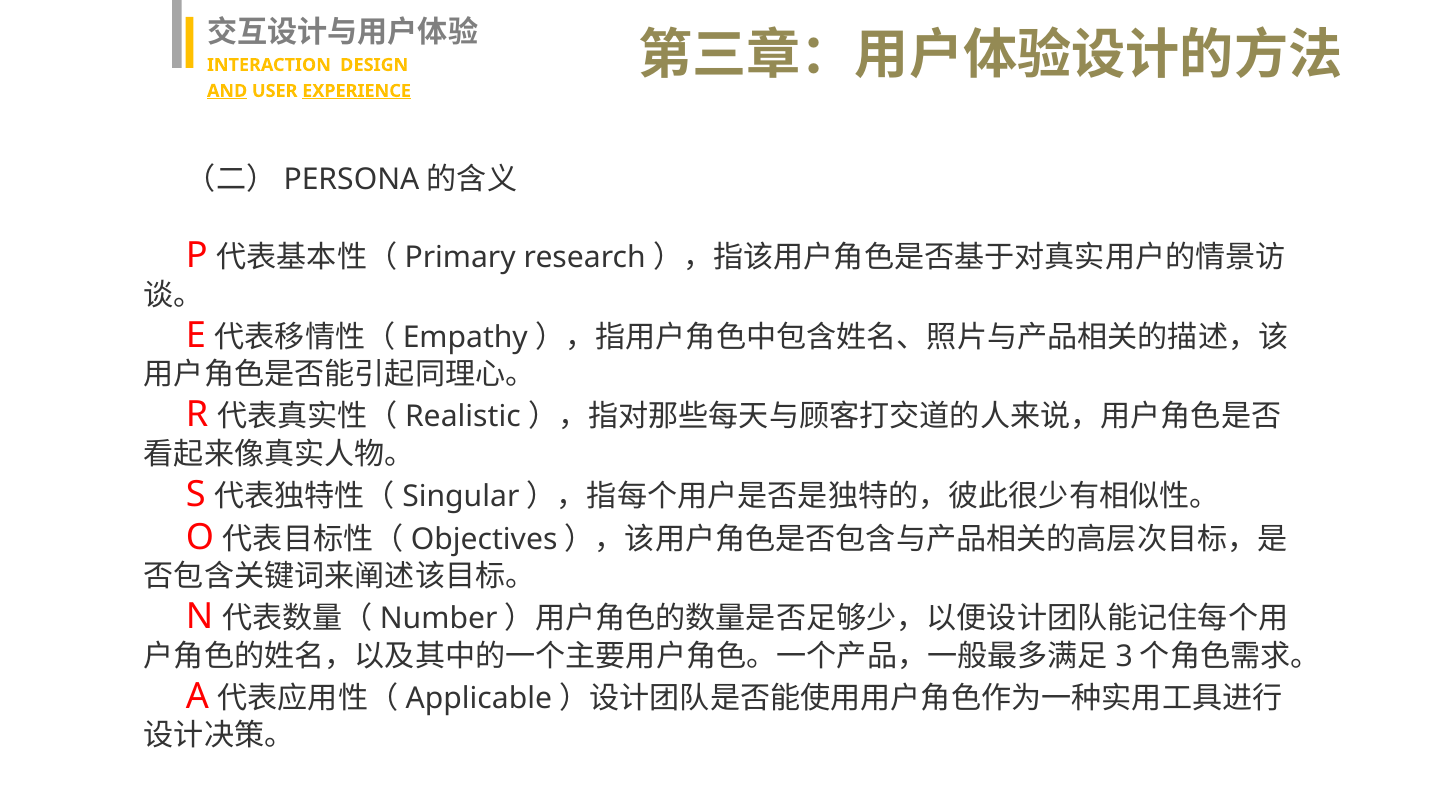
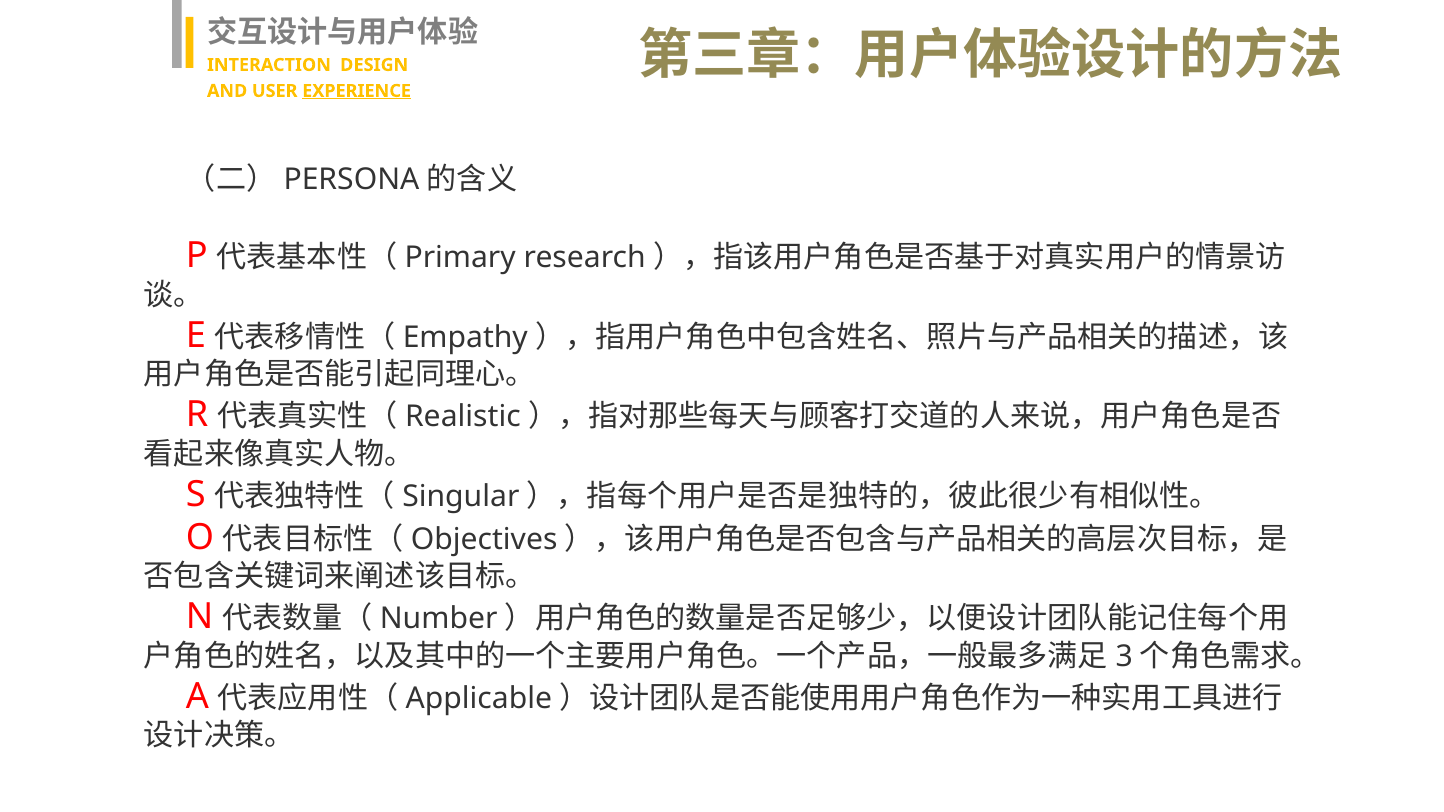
AND underline: present -> none
